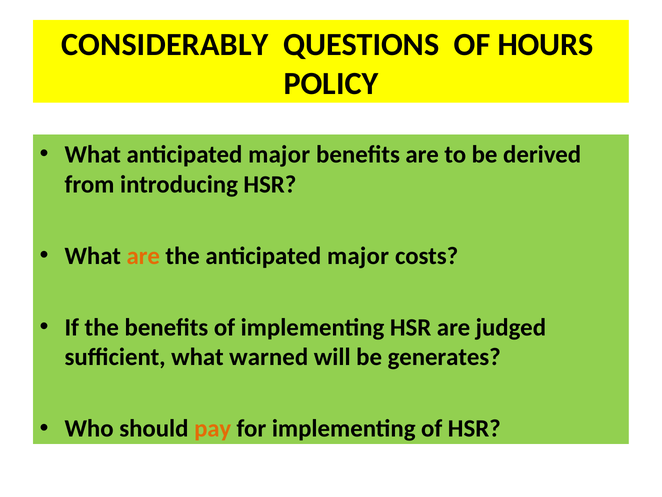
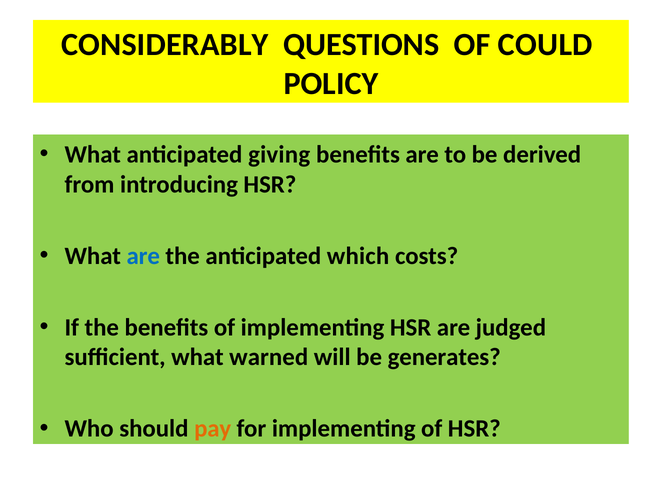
HOURS: HOURS -> COULD
What anticipated major: major -> giving
are at (143, 256) colour: orange -> blue
the anticipated major: major -> which
